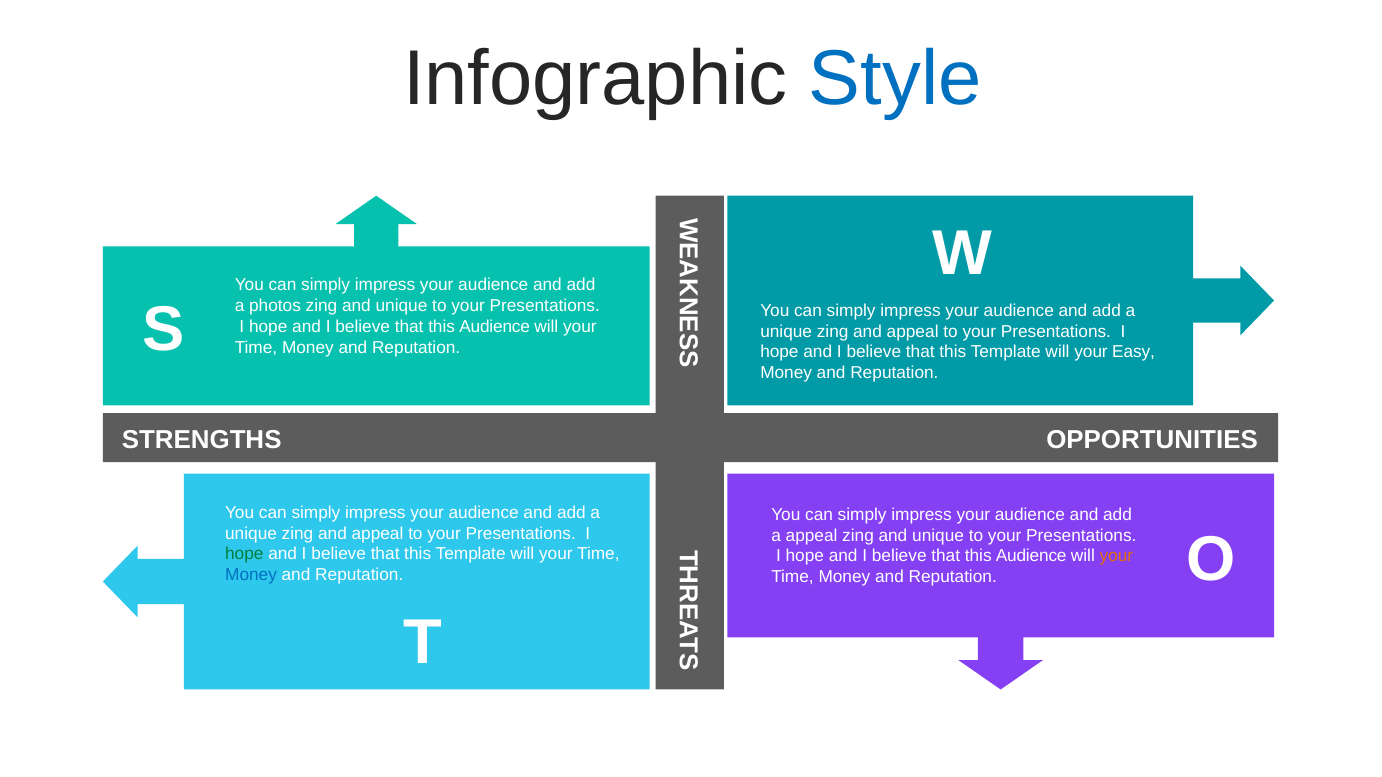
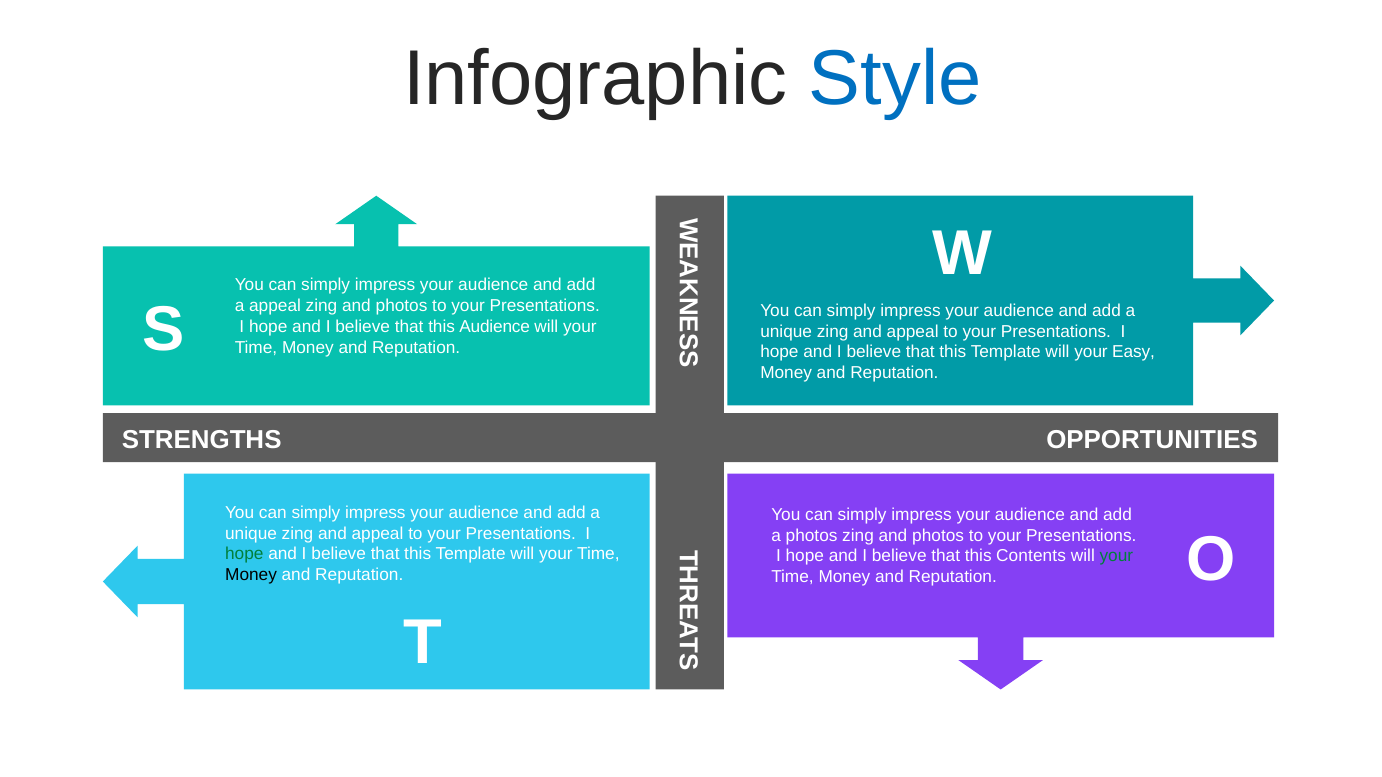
a photos: photos -> appeal
unique at (402, 306): unique -> photos
a appeal: appeal -> photos
unique at (938, 536): unique -> photos
Audience at (1031, 556): Audience -> Contents
your at (1116, 556) colour: orange -> green
Money at (251, 575) colour: blue -> black
